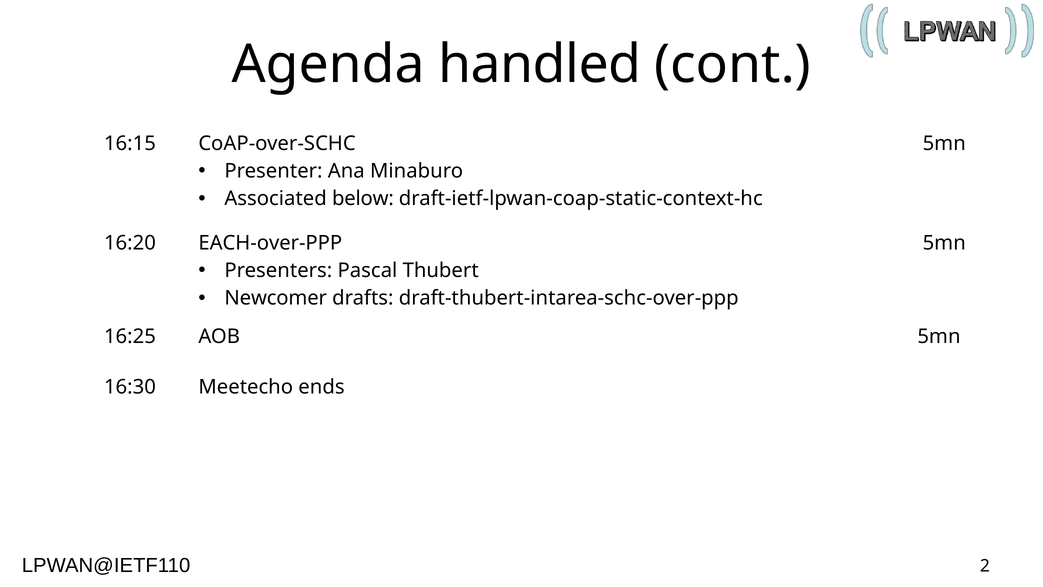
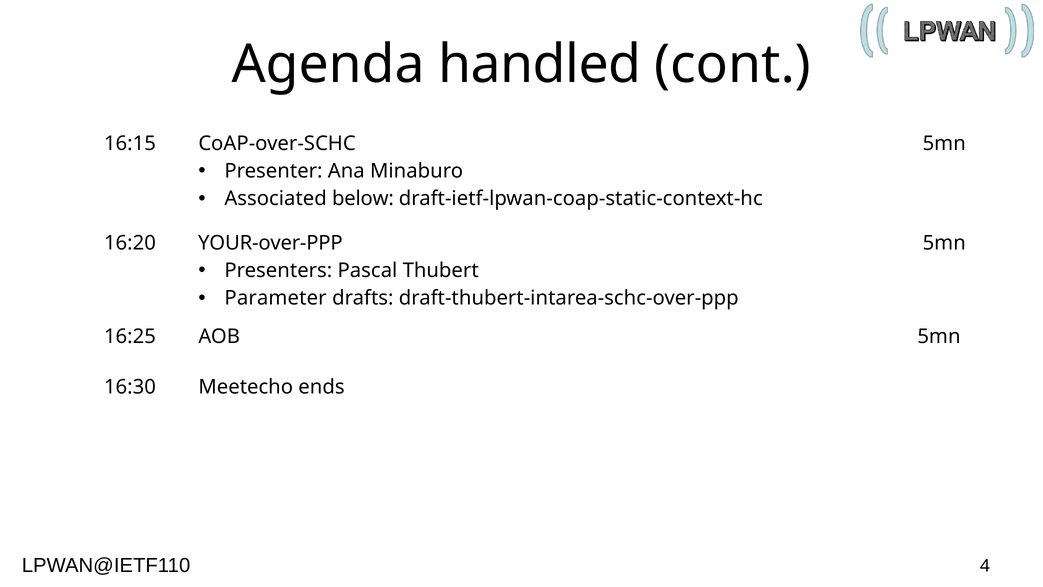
EACH-over-PPP: EACH-over-PPP -> YOUR-over-PPP
Newcomer: Newcomer -> Parameter
2: 2 -> 4
